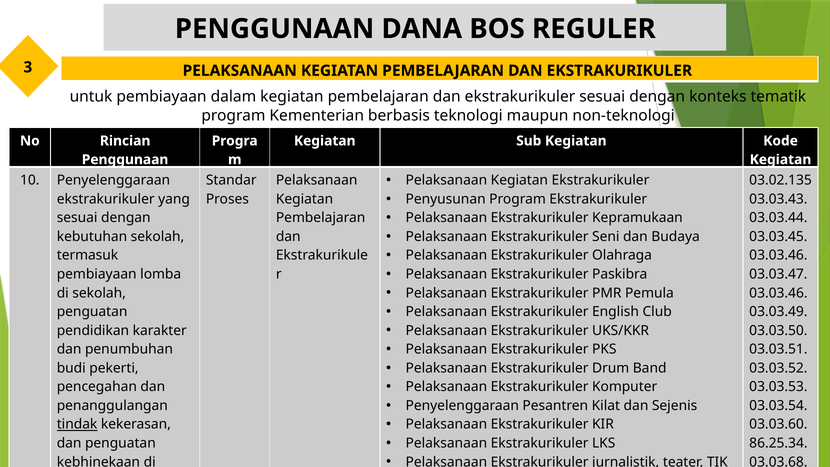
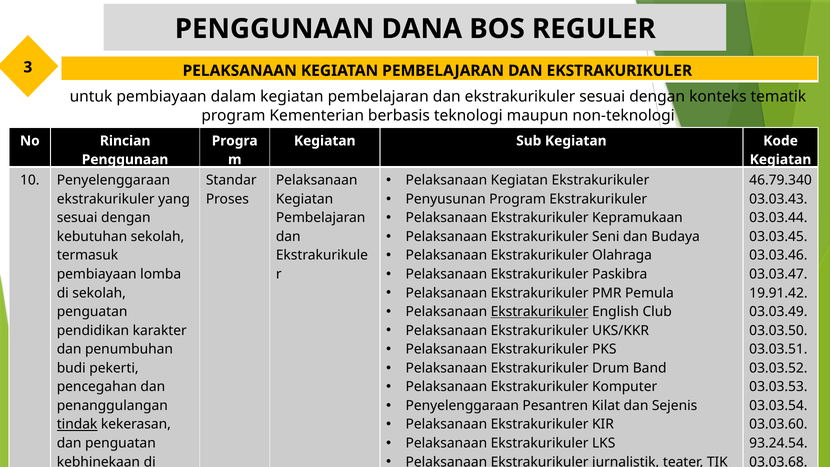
03.02.135: 03.02.135 -> 46.79.340
03.03.46 at (778, 293): 03.03.46 -> 19.91.42
Ekstrakurikuler at (540, 312) underline: none -> present
86.25.34: 86.25.34 -> 93.24.54
